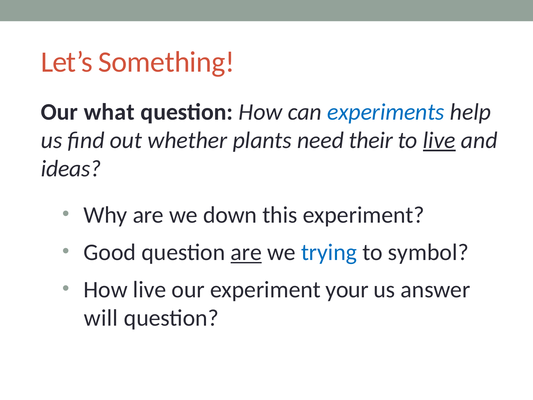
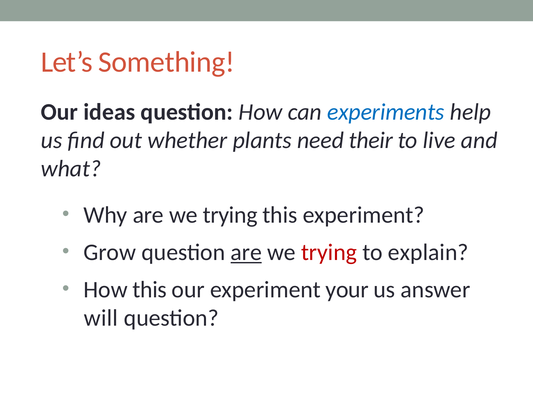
what: what -> ideas
live at (439, 140) underline: present -> none
ideas: ideas -> what
Why are we down: down -> trying
Good: Good -> Grow
trying at (329, 252) colour: blue -> red
symbol: symbol -> explain
How live: live -> this
